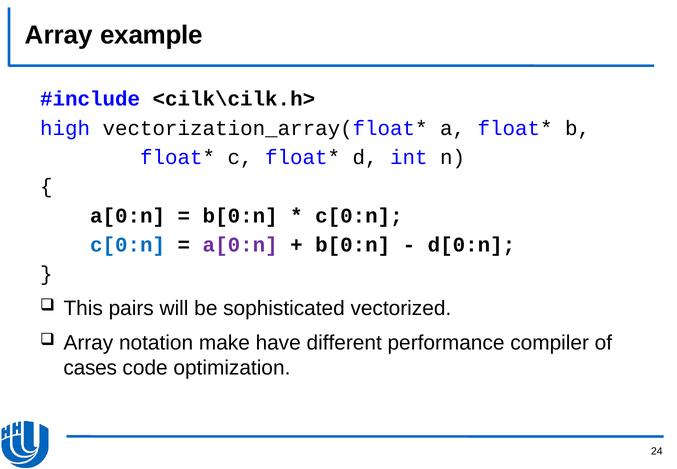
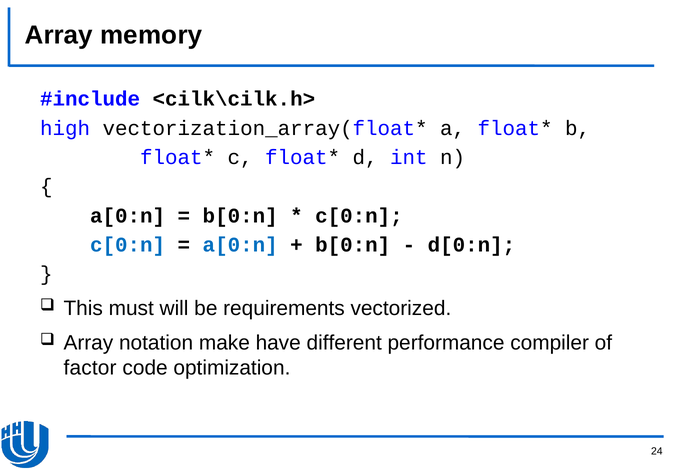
example: example -> memory
a[0:n at (240, 245) colour: purple -> blue
pairs: pairs -> must
sophisticated: sophisticated -> requirements
cases: cases -> factor
